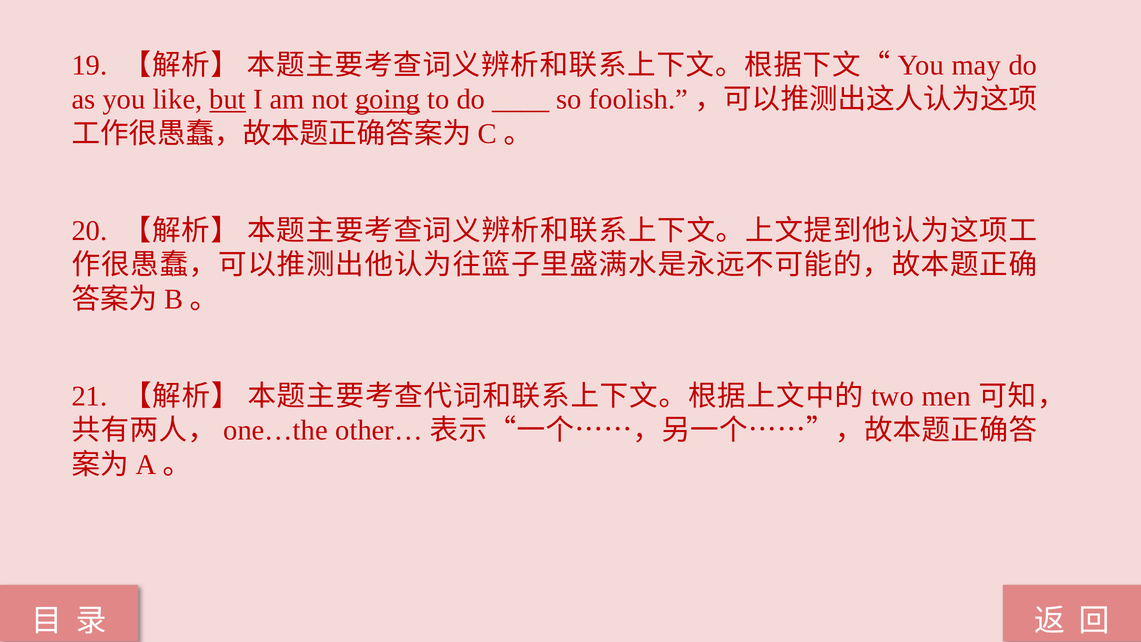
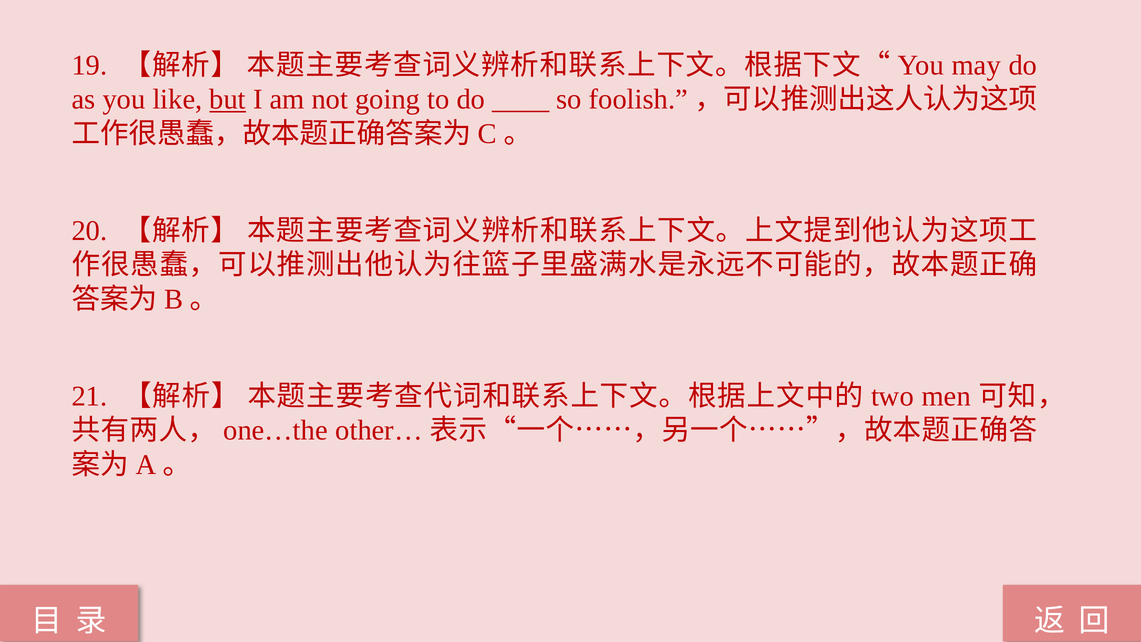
going underline: present -> none
